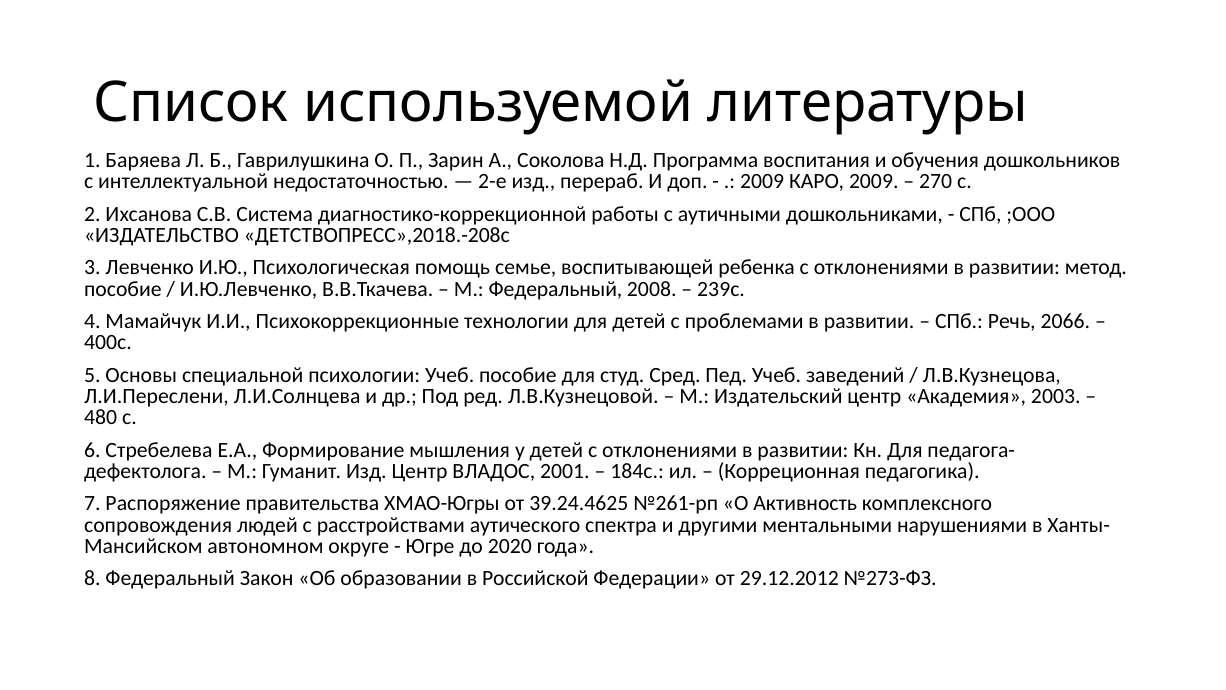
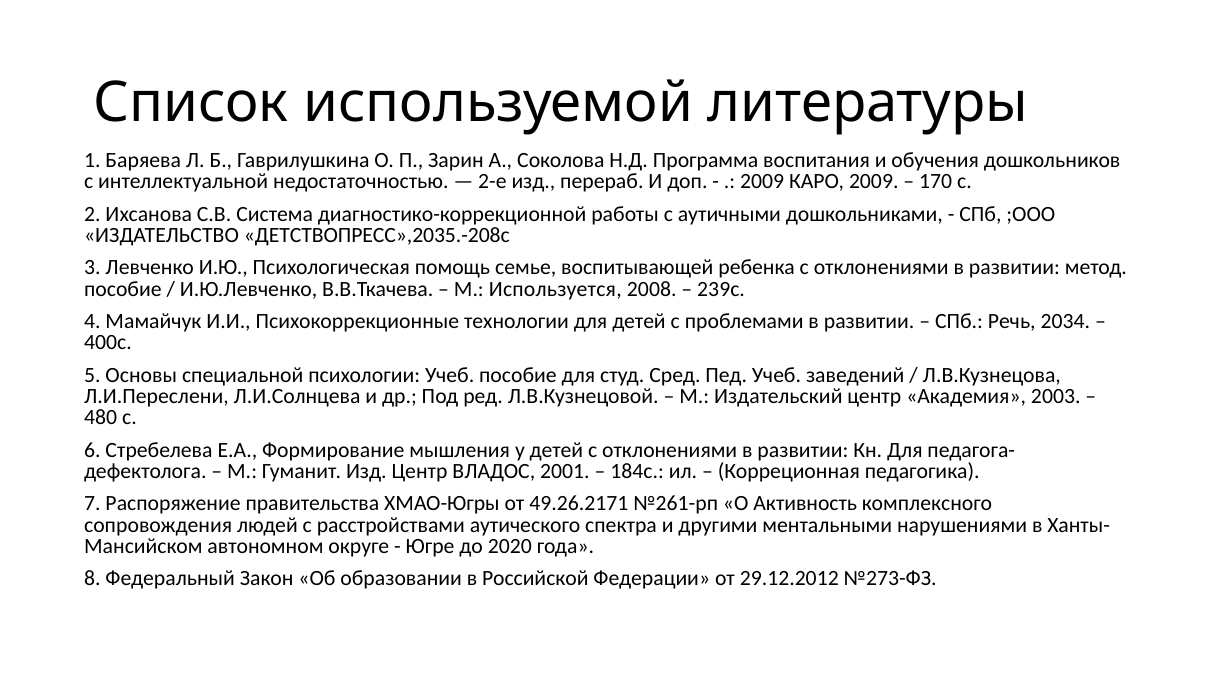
270: 270 -> 170
ДЕТСТВОПРЕСС»,2018.-208с: ДЕТСТВОПРЕСС»,2018.-208с -> ДЕТСТВОПРЕСС»,2035.-208с
М Федеральный: Федеральный -> Используется
2066: 2066 -> 2034
39.24.4625: 39.24.4625 -> 49.26.2171
